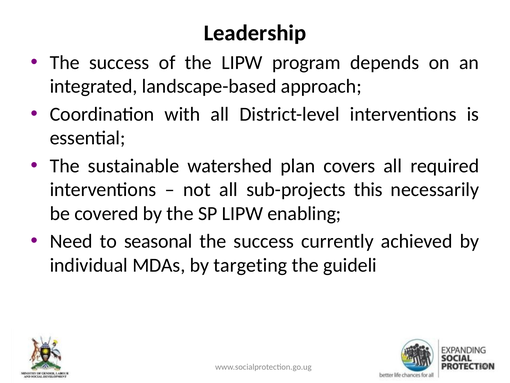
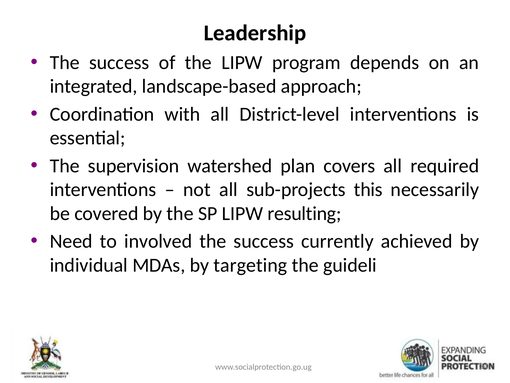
sustainable: sustainable -> supervision
enabling: enabling -> resulting
seasonal: seasonal -> involved
